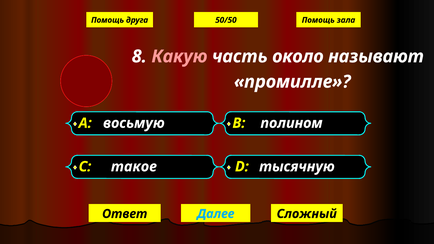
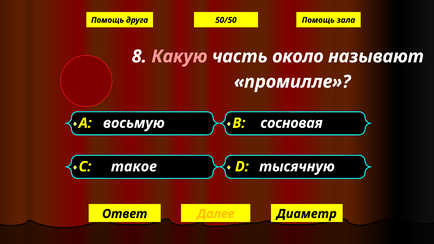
полином: полином -> сосновая
Далее colour: light blue -> yellow
Сложный: Сложный -> Диаметр
